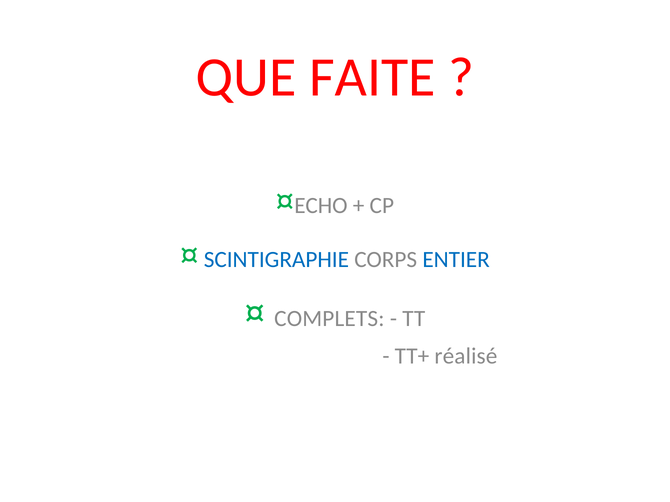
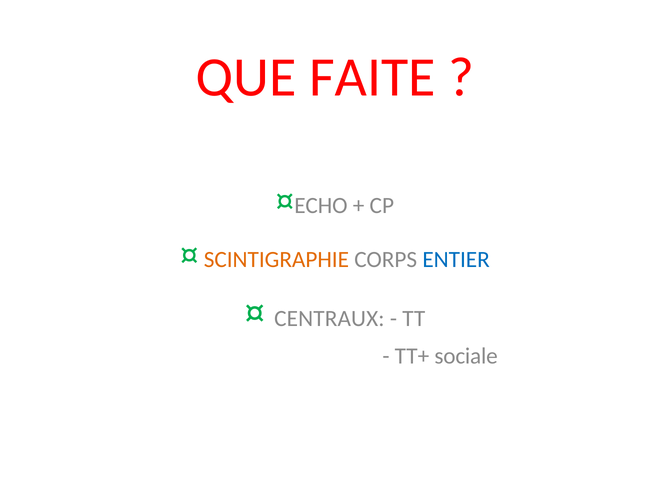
SCINTIGRAPHIE colour: blue -> orange
COMPLETS: COMPLETS -> CENTRAUX
réalisé: réalisé -> sociale
